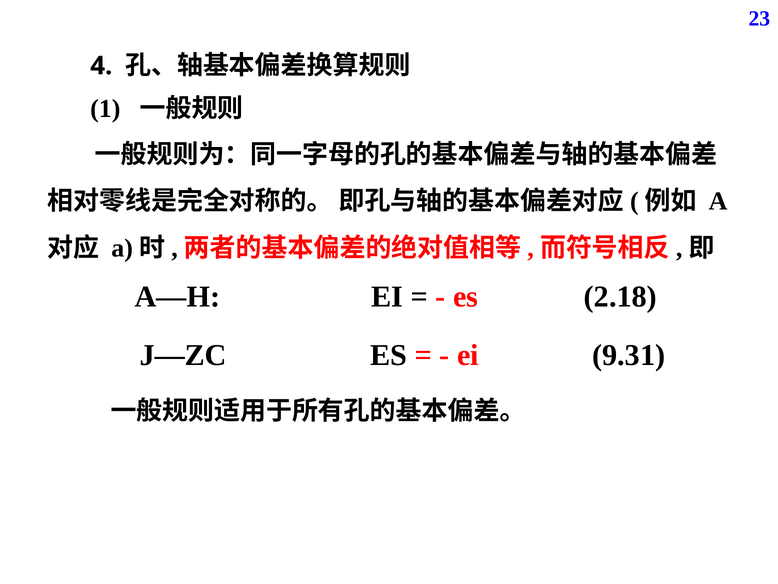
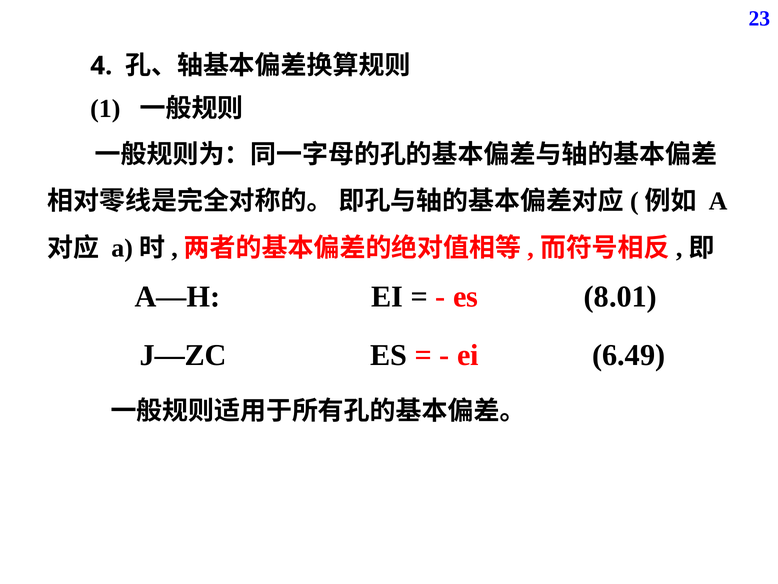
2.18: 2.18 -> 8.01
9.31: 9.31 -> 6.49
